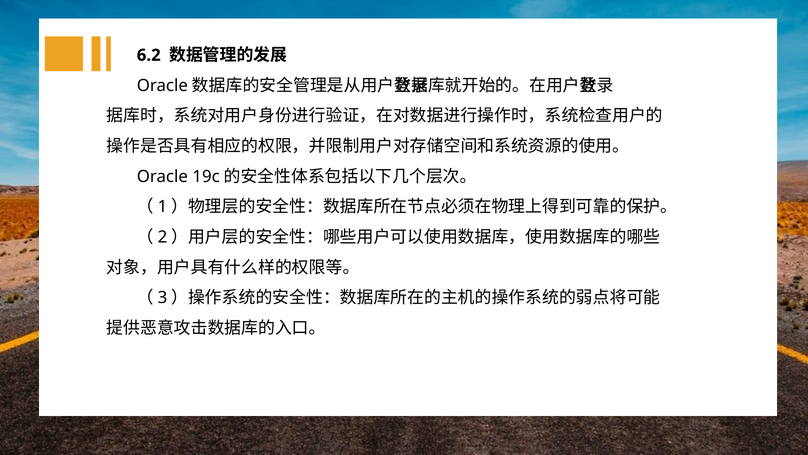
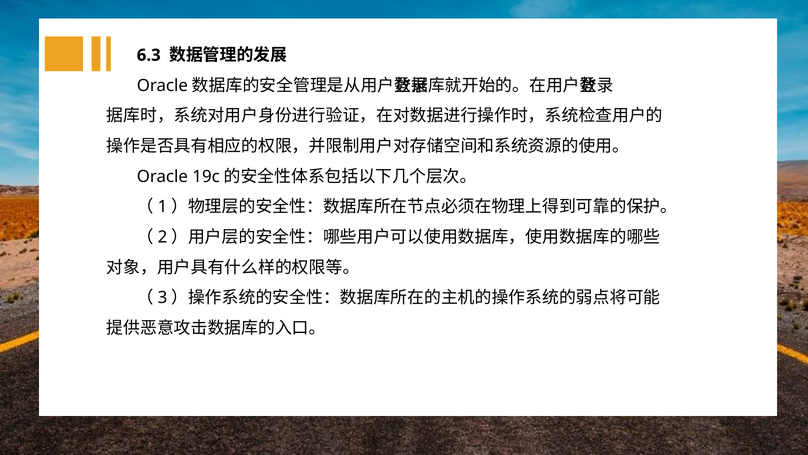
6.2: 6.2 -> 6.3
